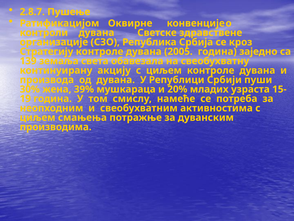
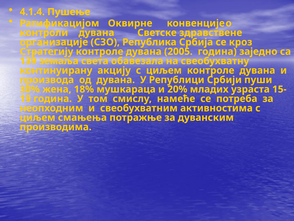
2.8.7: 2.8.7 -> 4.1.4
39%: 39% -> 18%
